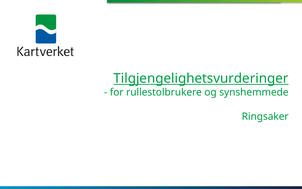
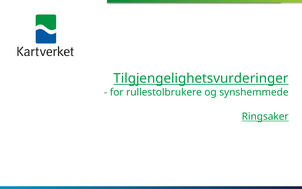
Ringsaker underline: none -> present
